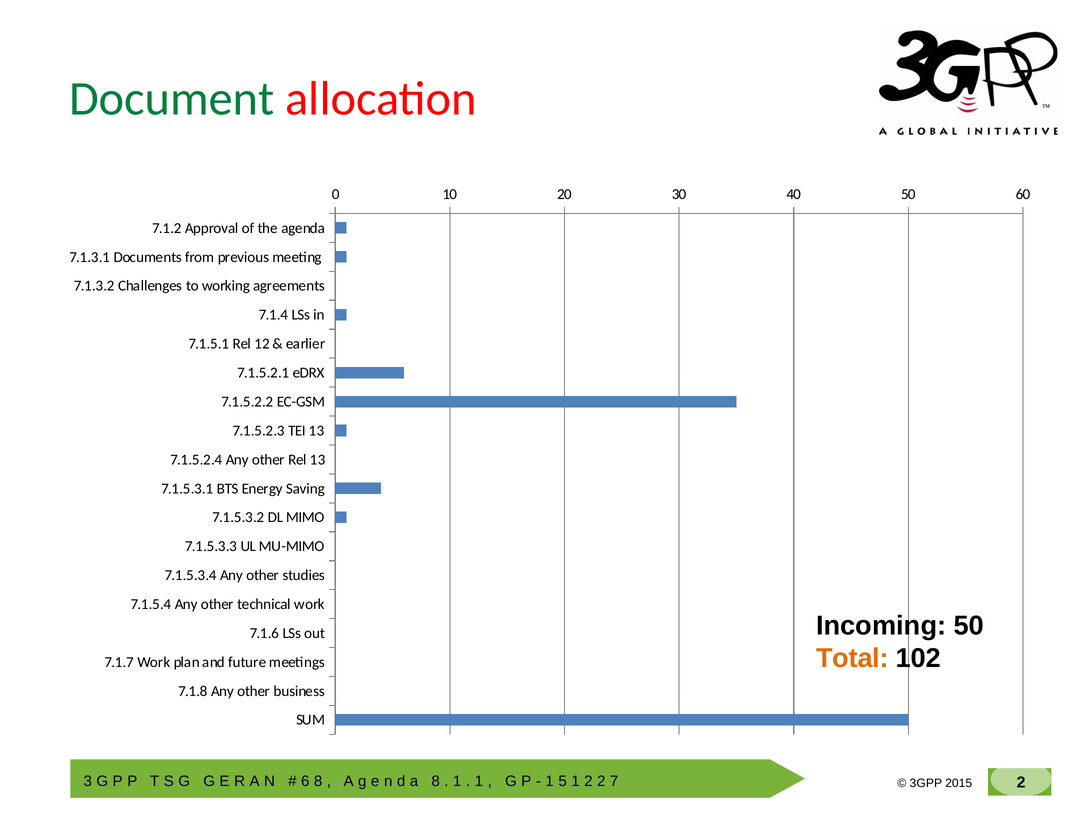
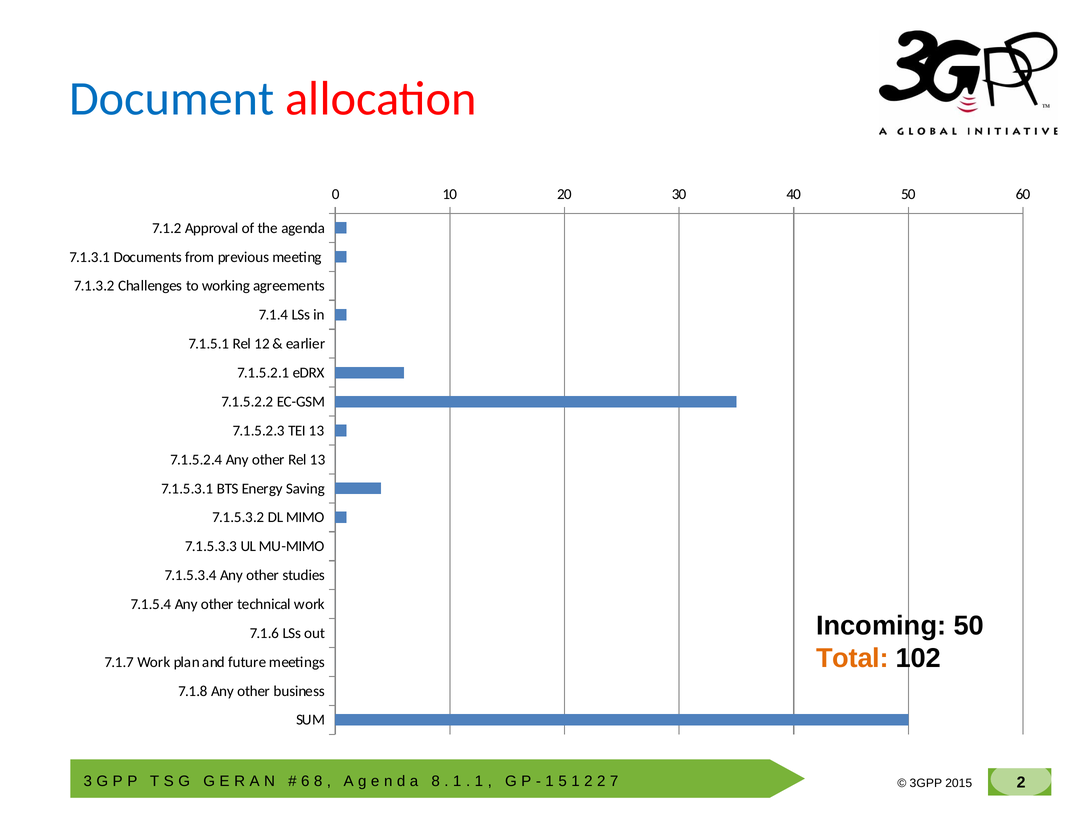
Document colour: green -> blue
